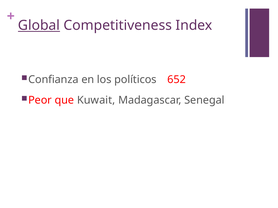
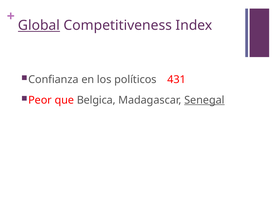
652: 652 -> 431
Kuwait: Kuwait -> Belgica
Senegal underline: none -> present
